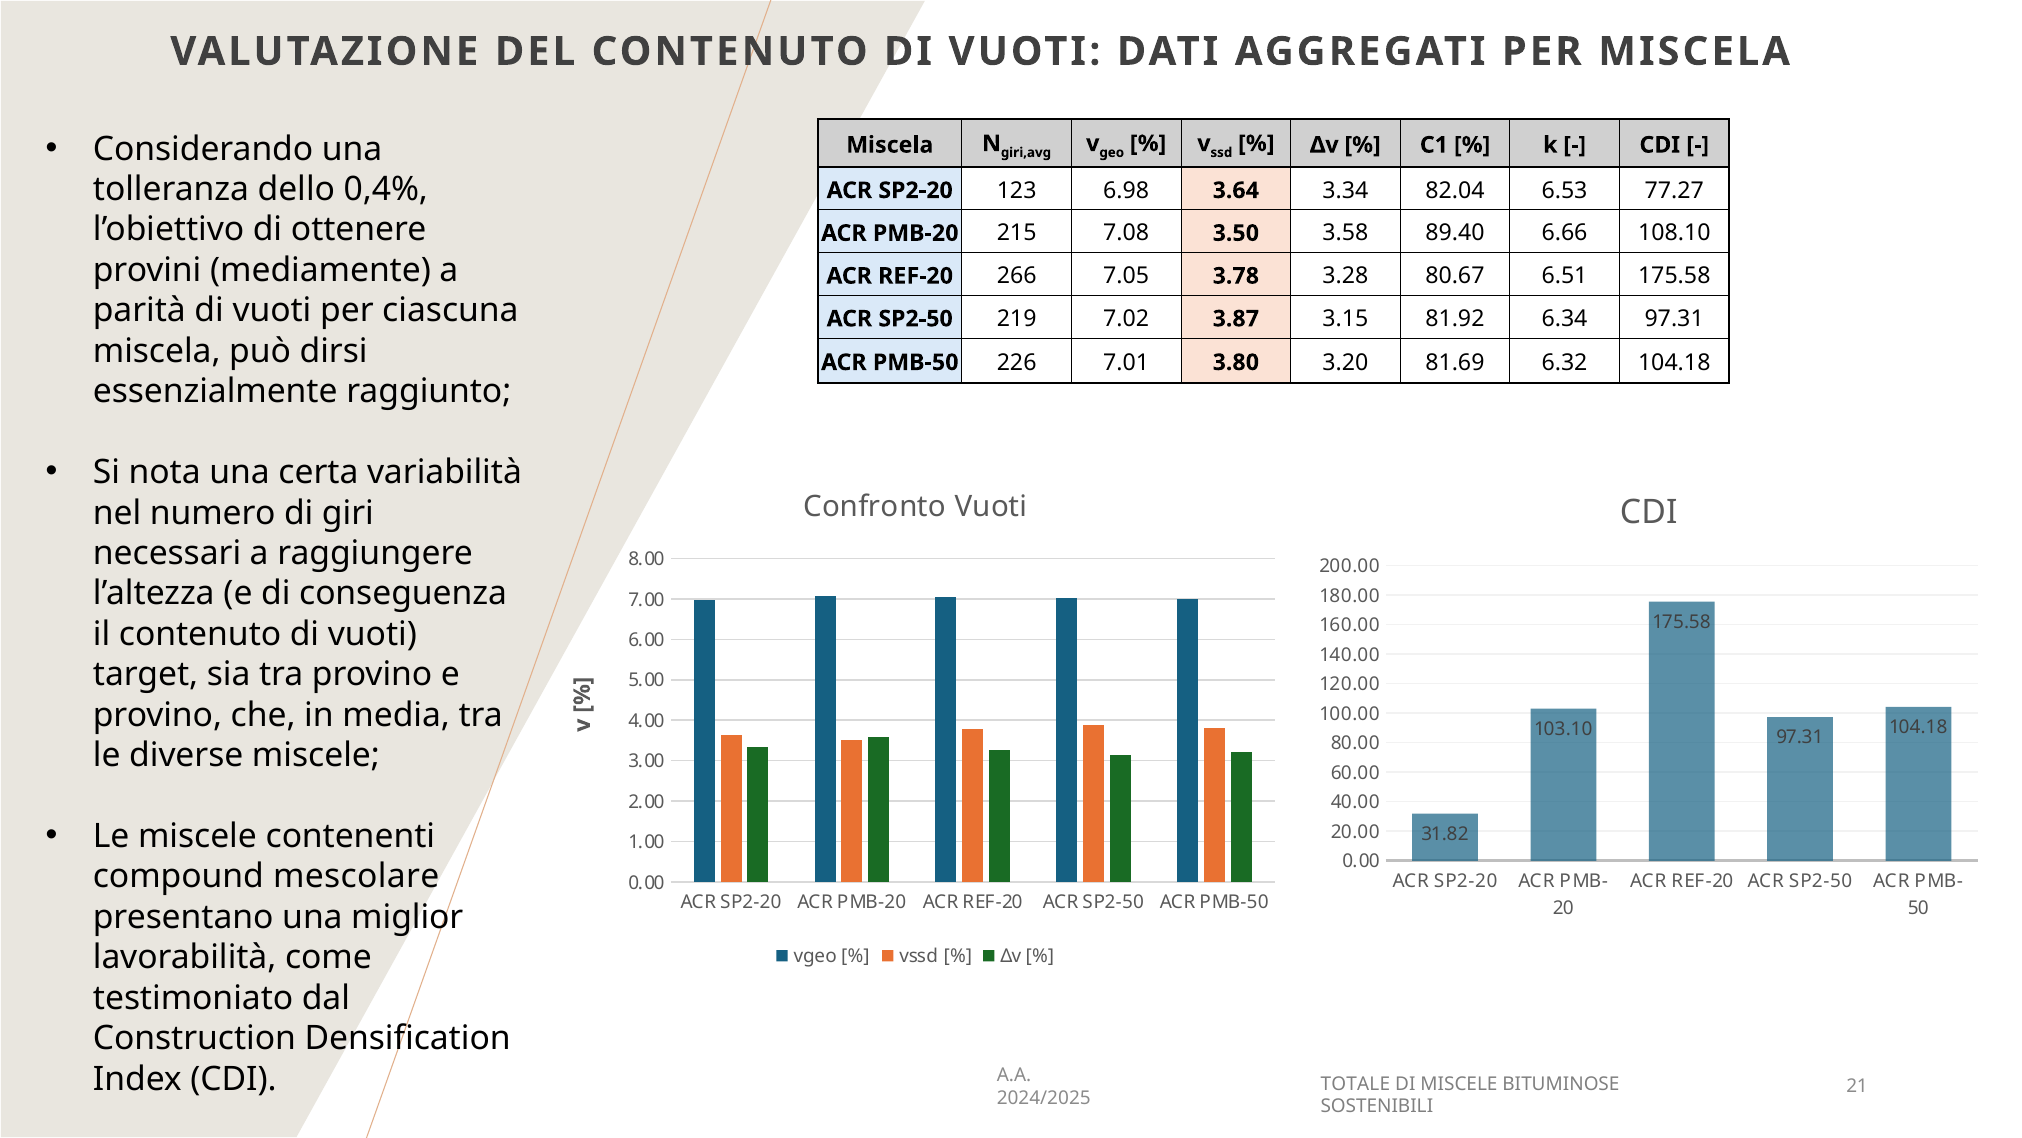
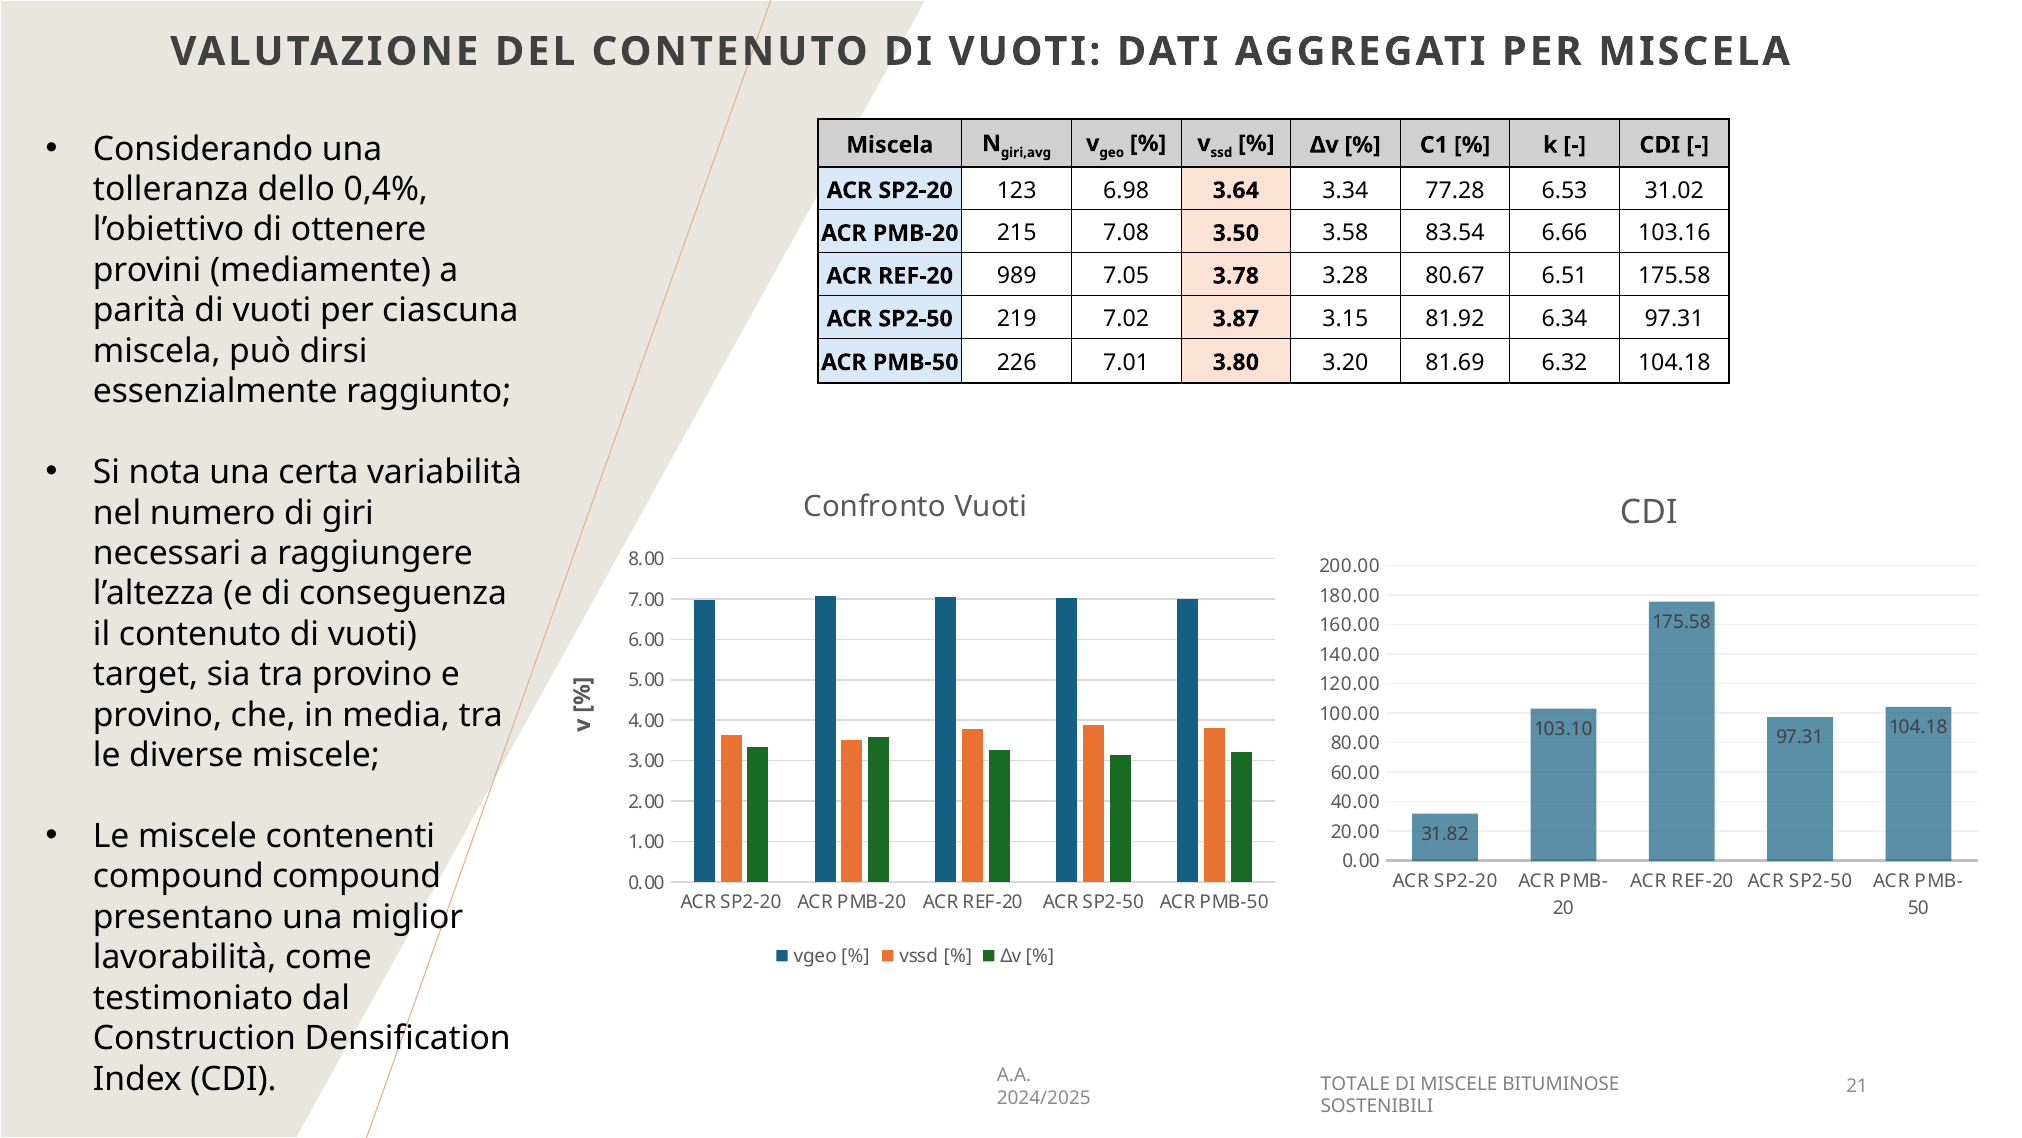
82.04: 82.04 -> 77.28
77.27: 77.27 -> 31.02
89.40: 89.40 -> 83.54
108.10: 108.10 -> 103.16
266: 266 -> 989
compound mescolare: mescolare -> compound
